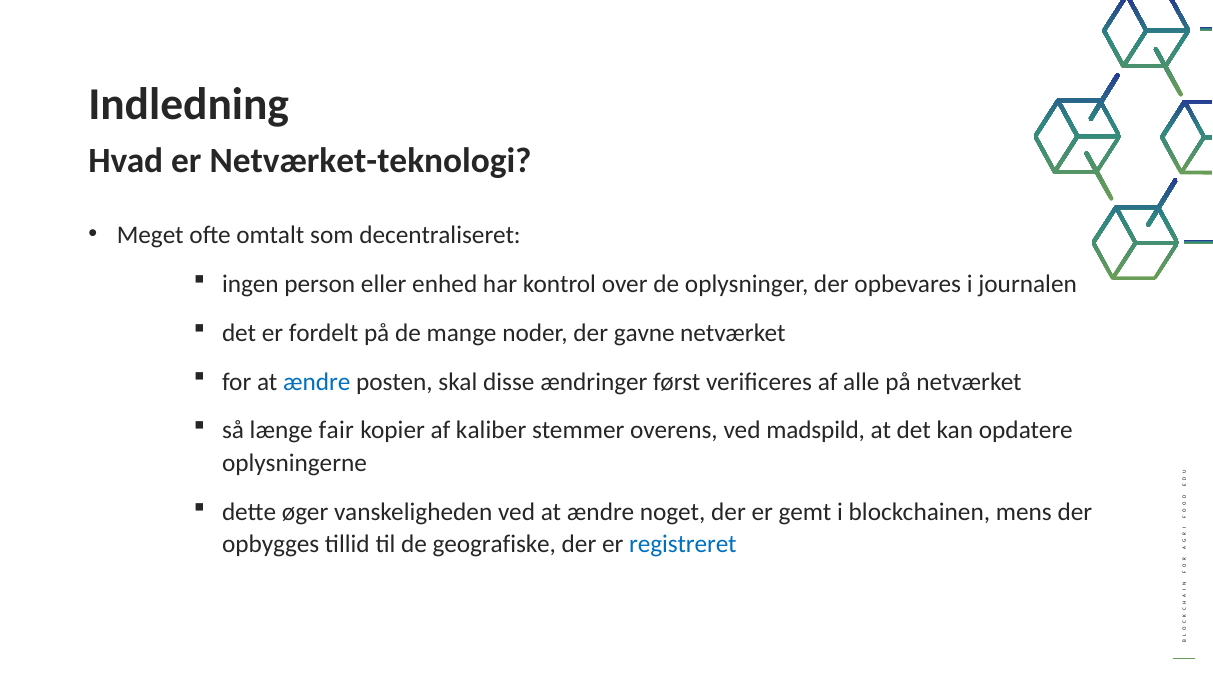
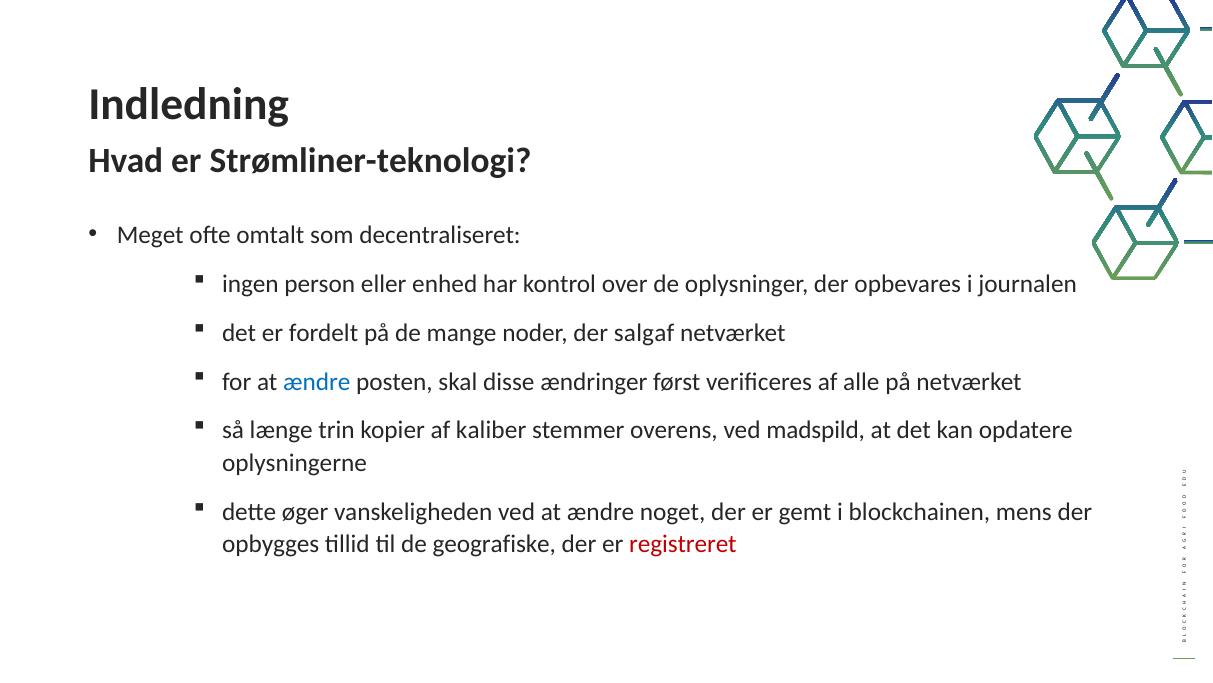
Netværket-teknologi: Netværket-teknologi -> Strømliner-teknologi
gavne: gavne -> salgaf
fair: fair -> trin
registreret colour: blue -> red
